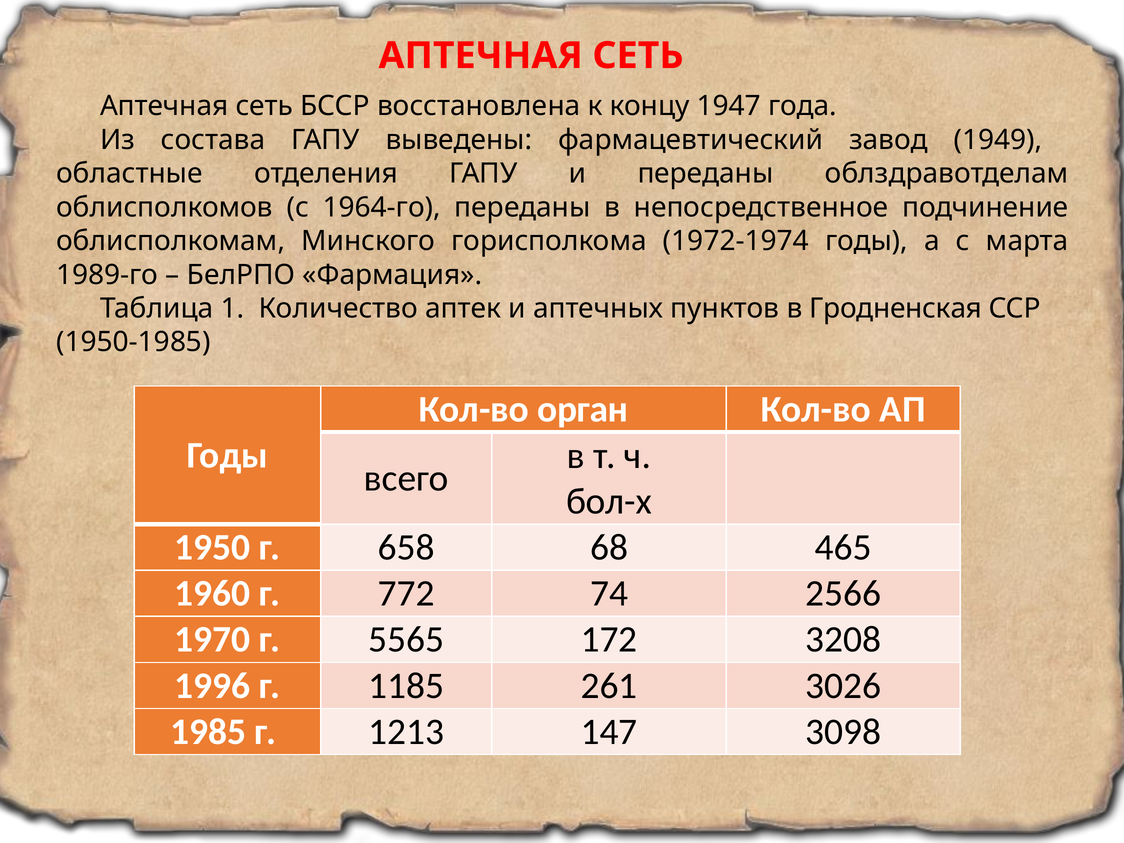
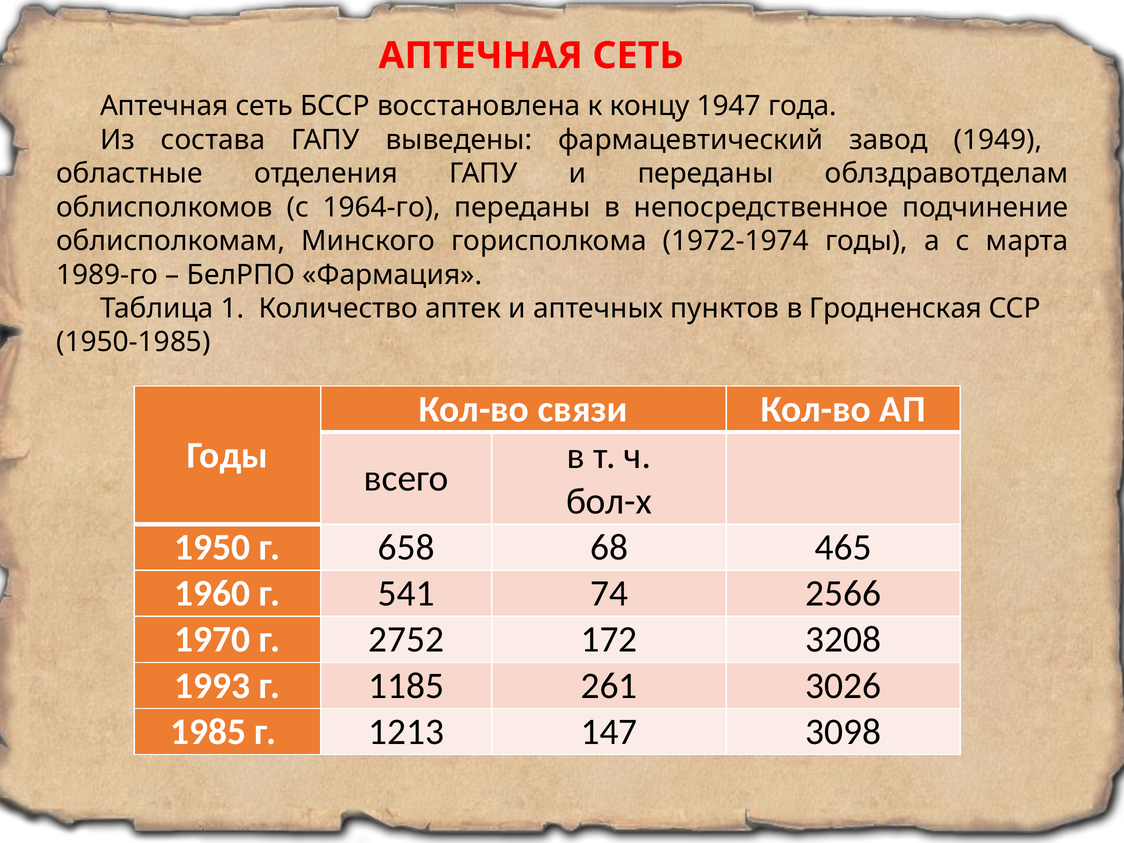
орган: орган -> связи
772: 772 -> 541
5565: 5565 -> 2752
1996: 1996 -> 1993
